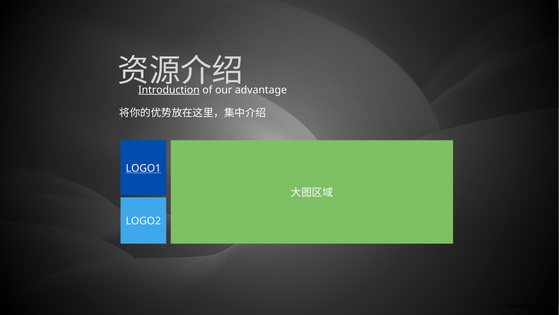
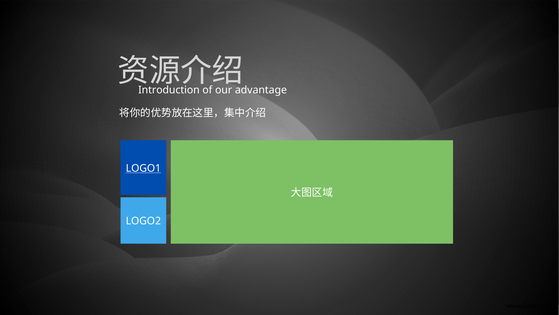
Introduction underline: present -> none
